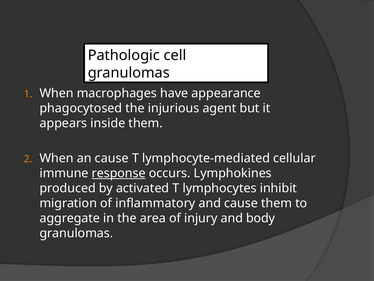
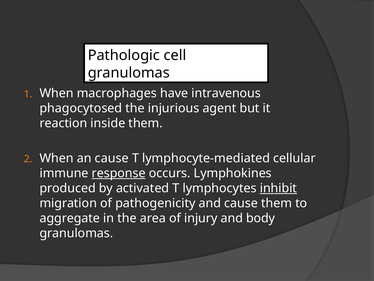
appearance: appearance -> intravenous
appears: appears -> reaction
inhibit underline: none -> present
inflammatory: inflammatory -> pathogenicity
